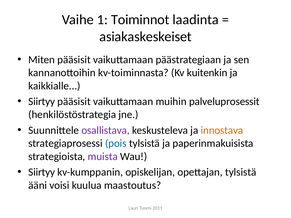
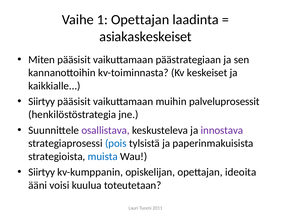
1 Toiminnot: Toiminnot -> Opettajan
kuitenkin: kuitenkin -> keskeiset
innostava colour: orange -> purple
muista colour: purple -> blue
opettajan tylsistä: tylsistä -> ideoita
maastoutus: maastoutus -> toteutetaan
